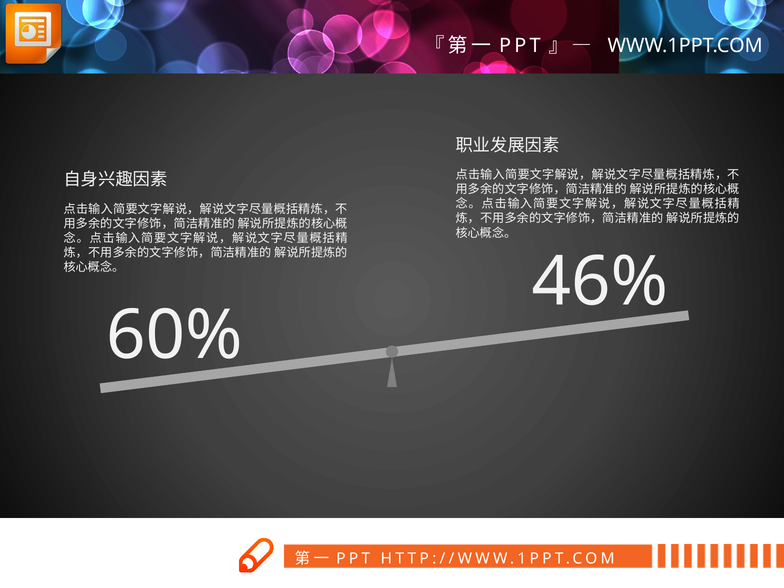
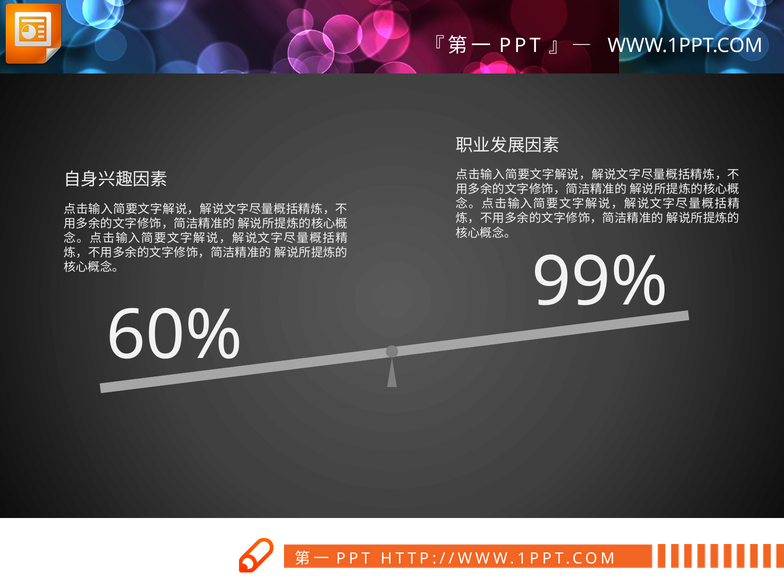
46%: 46% -> 99%
